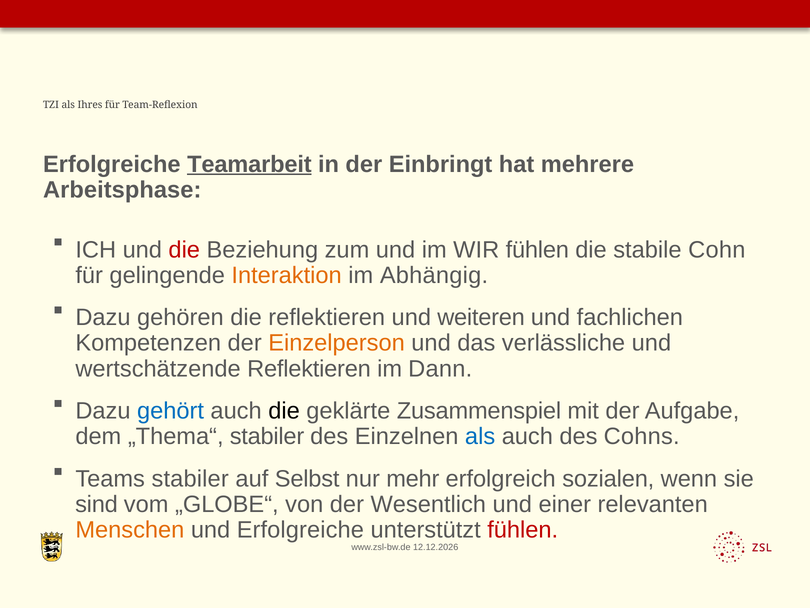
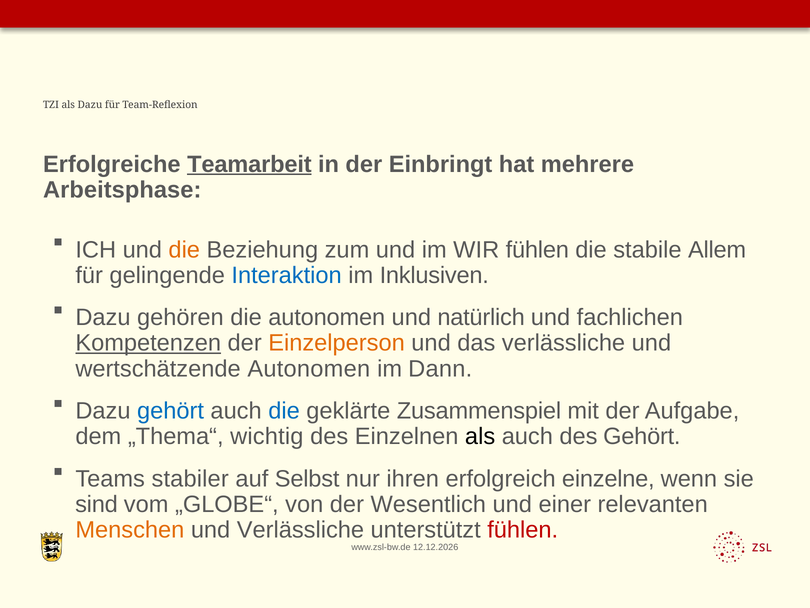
als Ihres: Ihres -> Dazu
die at (184, 250) colour: red -> orange
Cohn: Cohn -> Allem
Interaktion colour: orange -> blue
Abhängig: Abhängig -> Inklusiven
die reflektieren: reflektieren -> autonomen
weiteren: weiteren -> natürlich
Kompetenzen underline: none -> present
wertschätzende Reflektieren: Reflektieren -> Autonomen
die at (284, 411) colour: black -> blue
„Thema“ stabiler: stabiler -> wichtig
als at (480, 436) colour: blue -> black
des Cohns: Cohns -> Gehört
mehr: mehr -> ihren
sozialen: sozialen -> einzelne
und Erfolgreiche: Erfolgreiche -> Verlässliche
